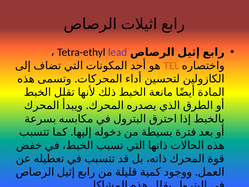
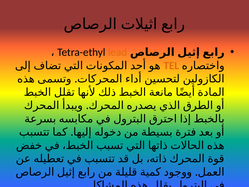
lead colour: purple -> orange
